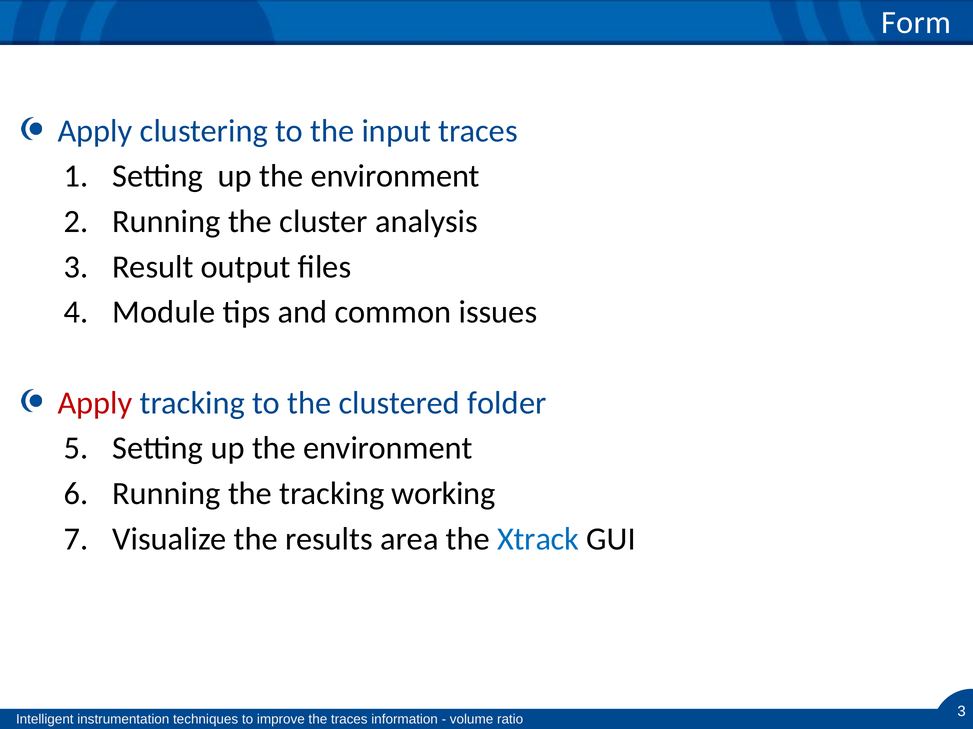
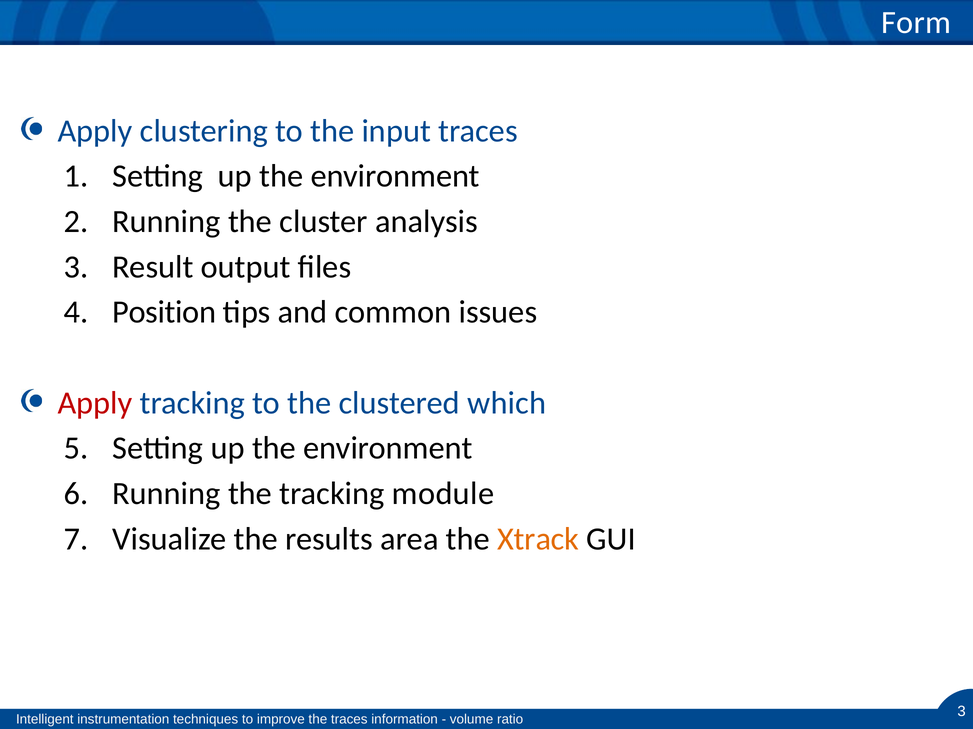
Module: Module -> Position
folder: folder -> which
working: working -> module
Xtrack colour: blue -> orange
